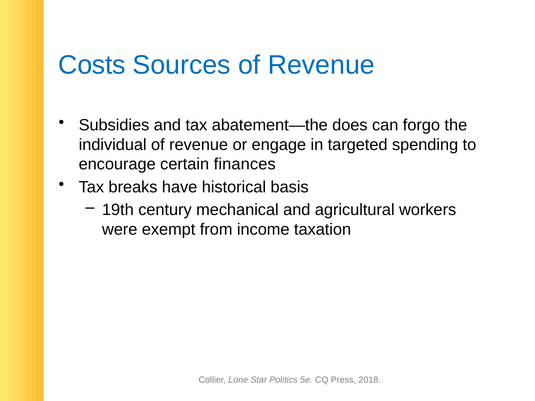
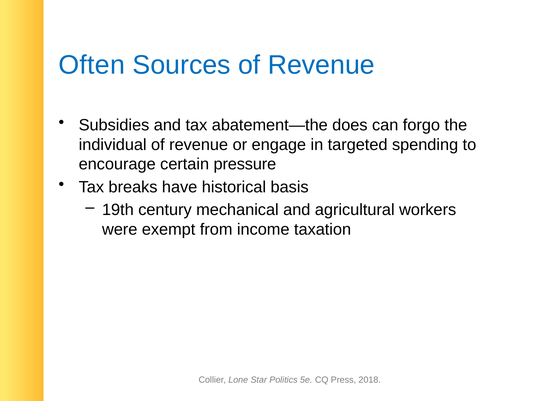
Costs: Costs -> Often
finances: finances -> pressure
